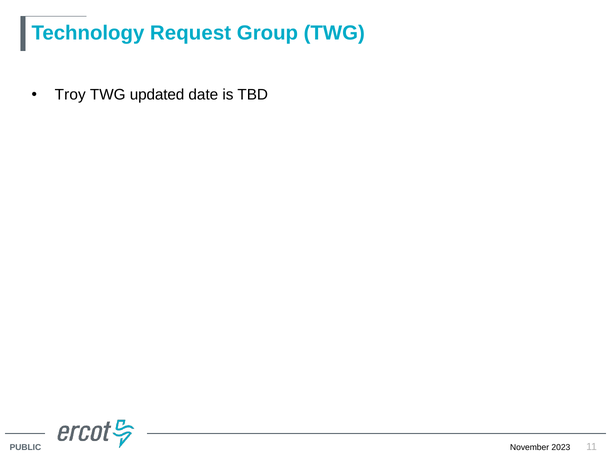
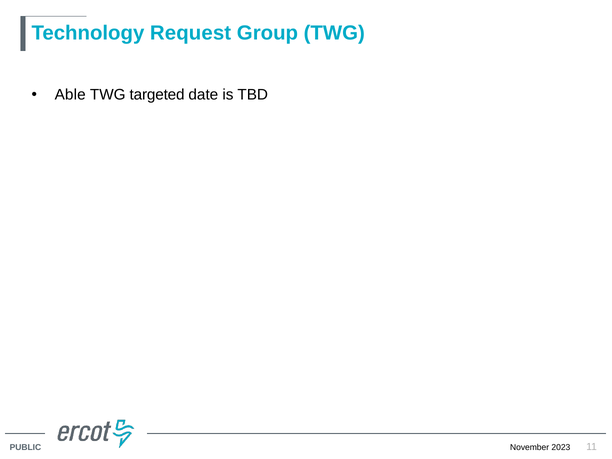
Troy: Troy -> Able
updated: updated -> targeted
